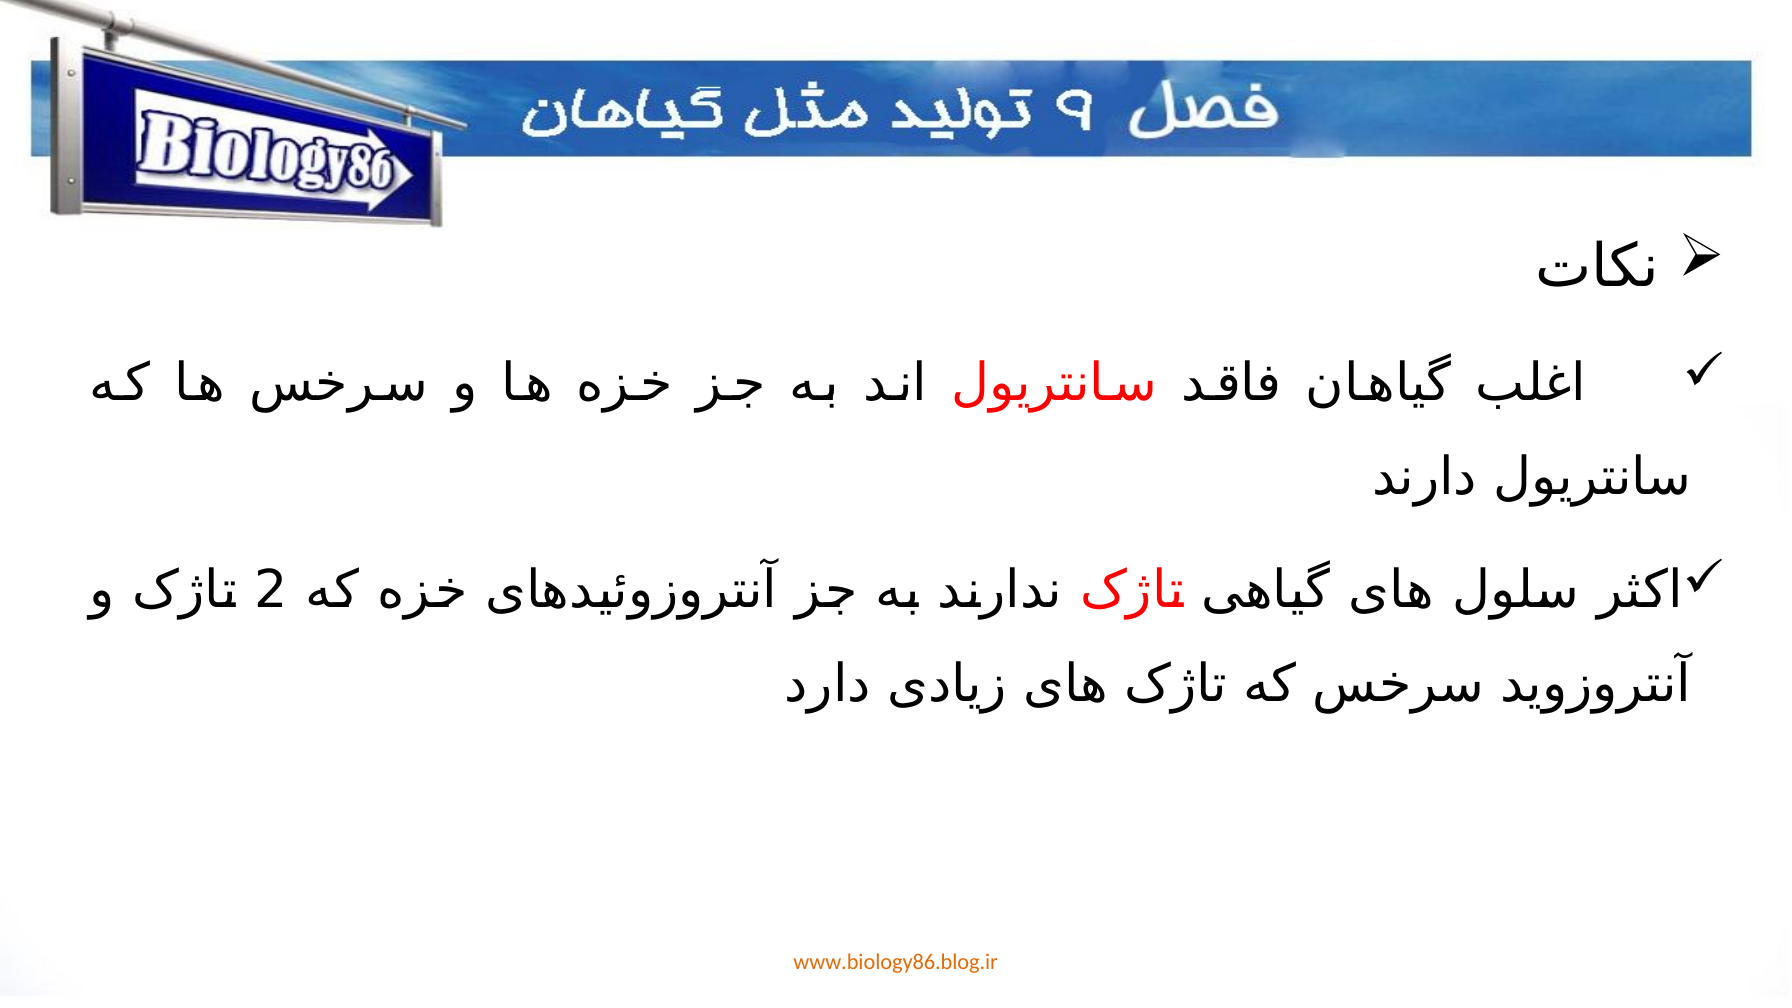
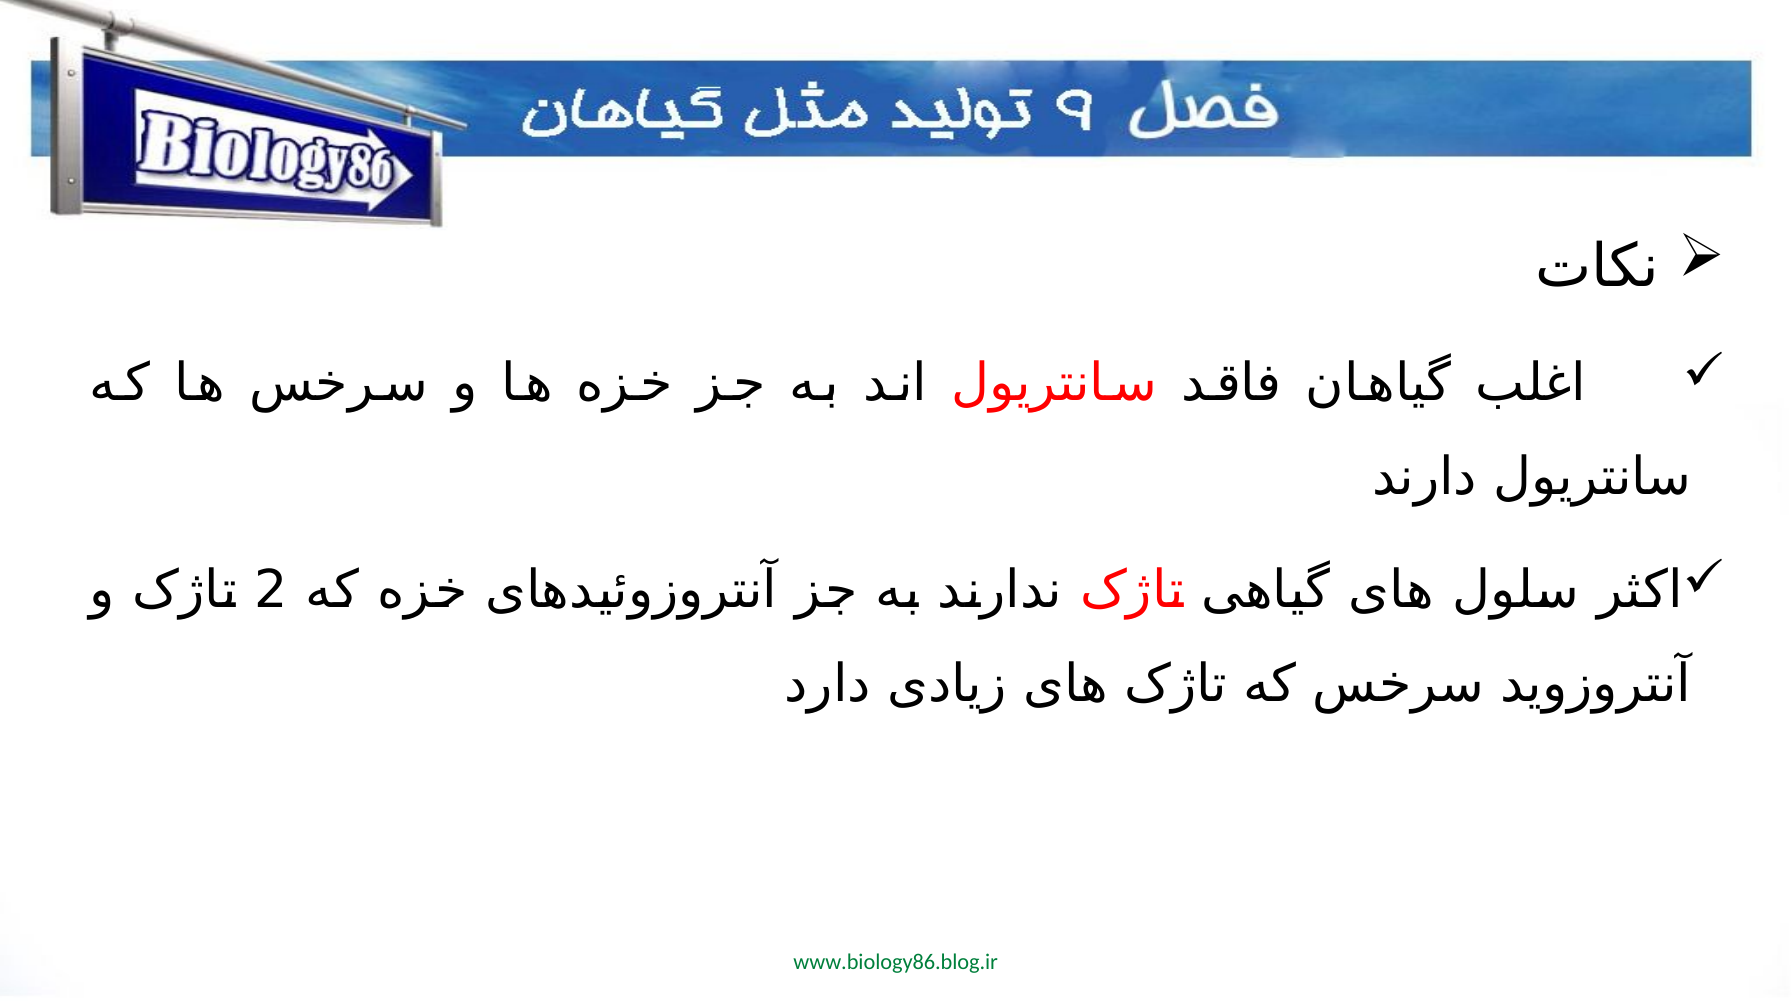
www.biology86.blog.ir colour: orange -> green
